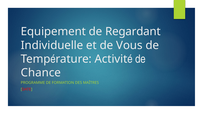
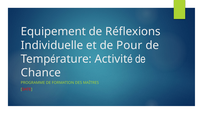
Regardant: Regardant -> Réflexions
Vous: Vous -> Pour
